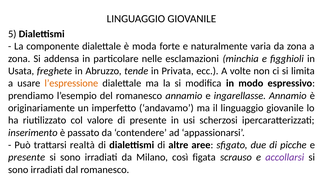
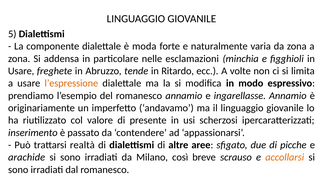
Usata at (21, 71): Usata -> Usare
Privata: Privata -> Ritardo
presente at (27, 157): presente -> arachide
figata: figata -> breve
accollarsi colour: purple -> orange
